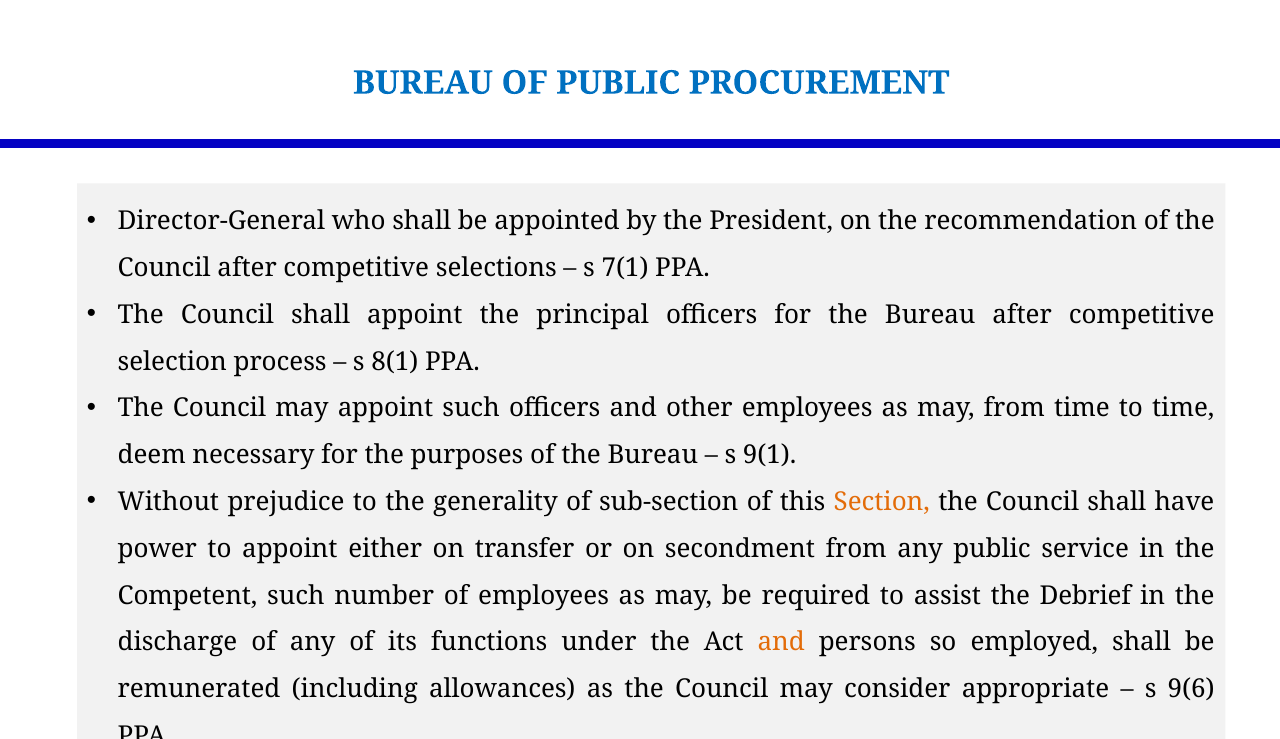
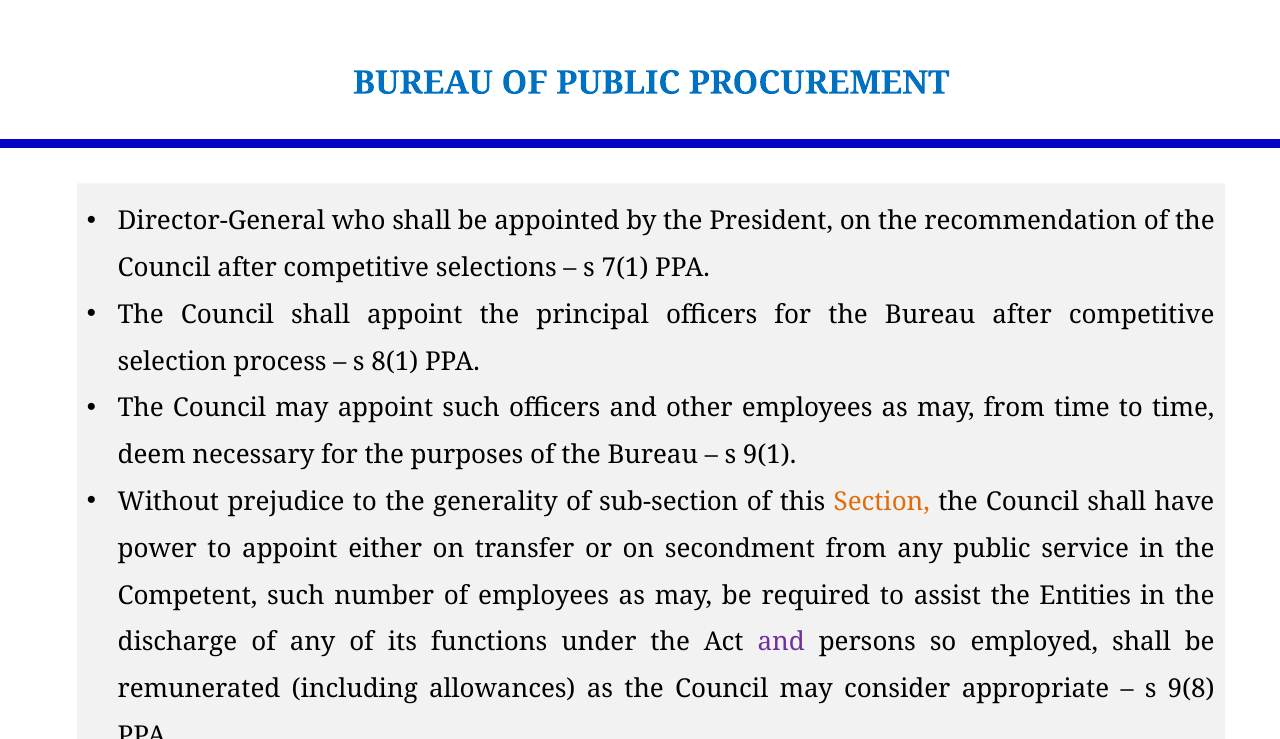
Debrief: Debrief -> Entities
and at (781, 642) colour: orange -> purple
9(6: 9(6 -> 9(8
